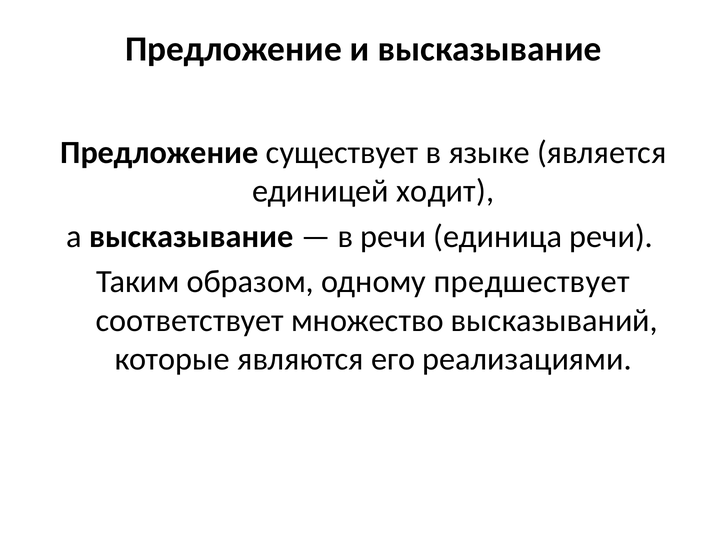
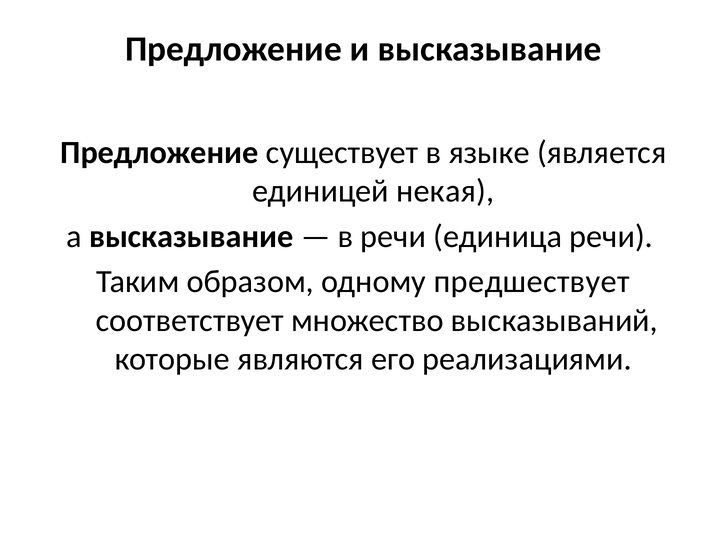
ходит: ходит -> некая
